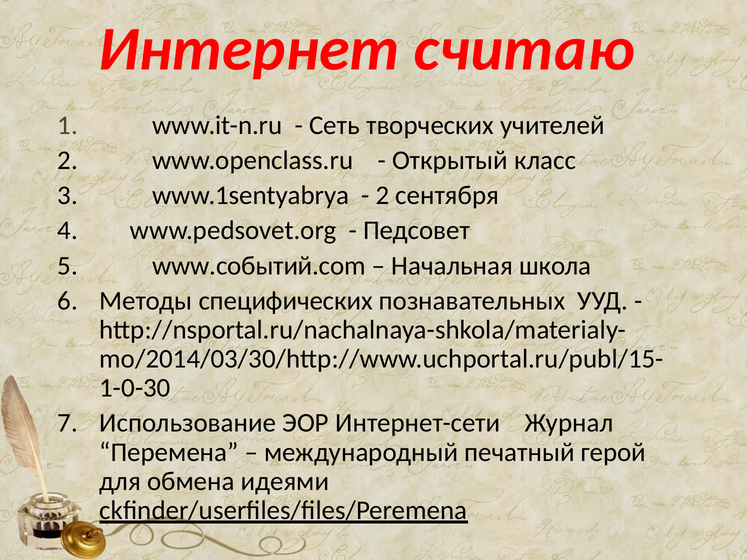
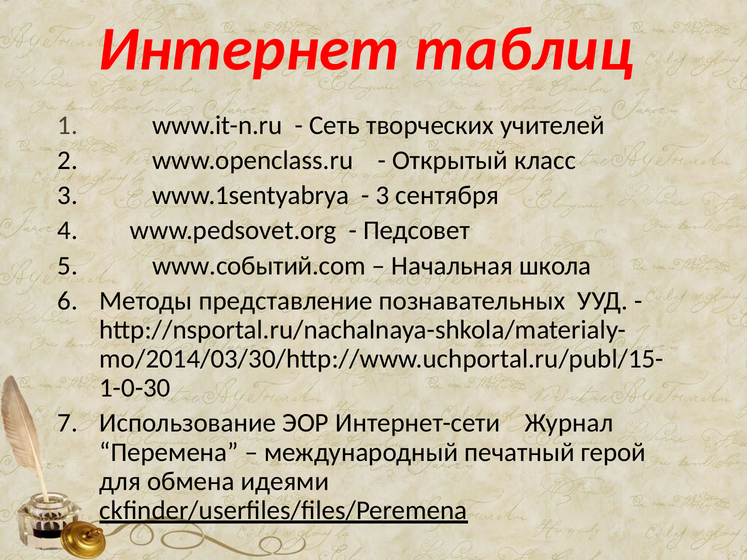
считаю: считаю -> таблиц
2 at (382, 196): 2 -> 3
специфических: специфических -> представление
